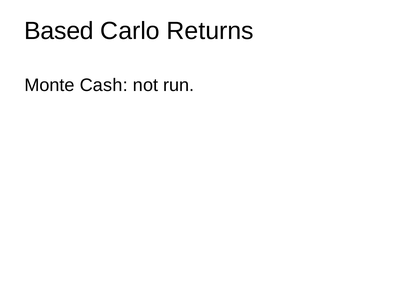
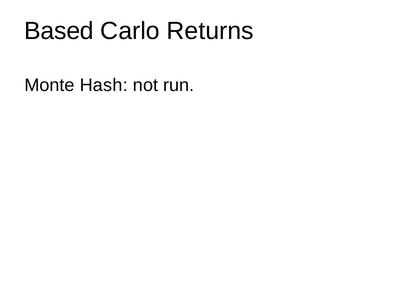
Cash: Cash -> Hash
